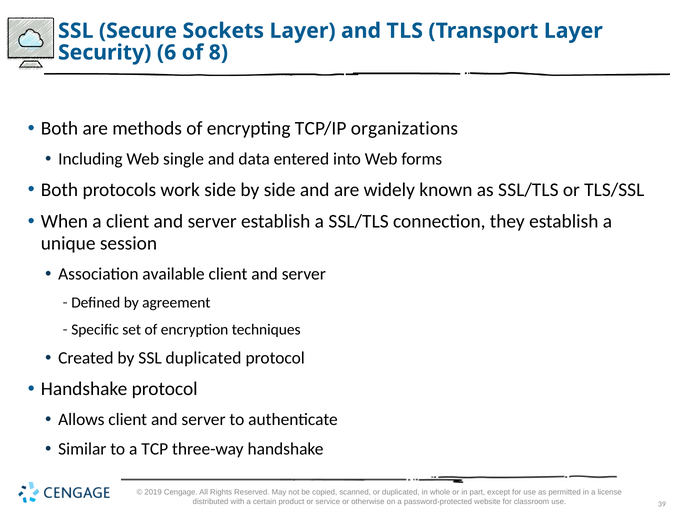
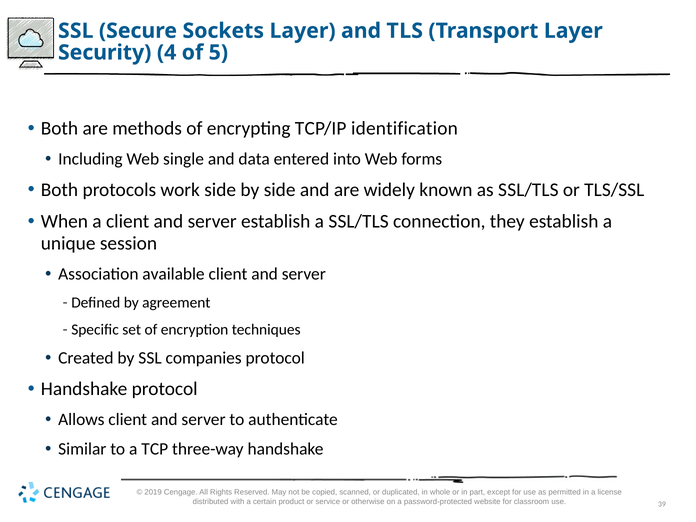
6: 6 -> 4
8: 8 -> 5
organizations: organizations -> identification
L duplicated: duplicated -> companies
